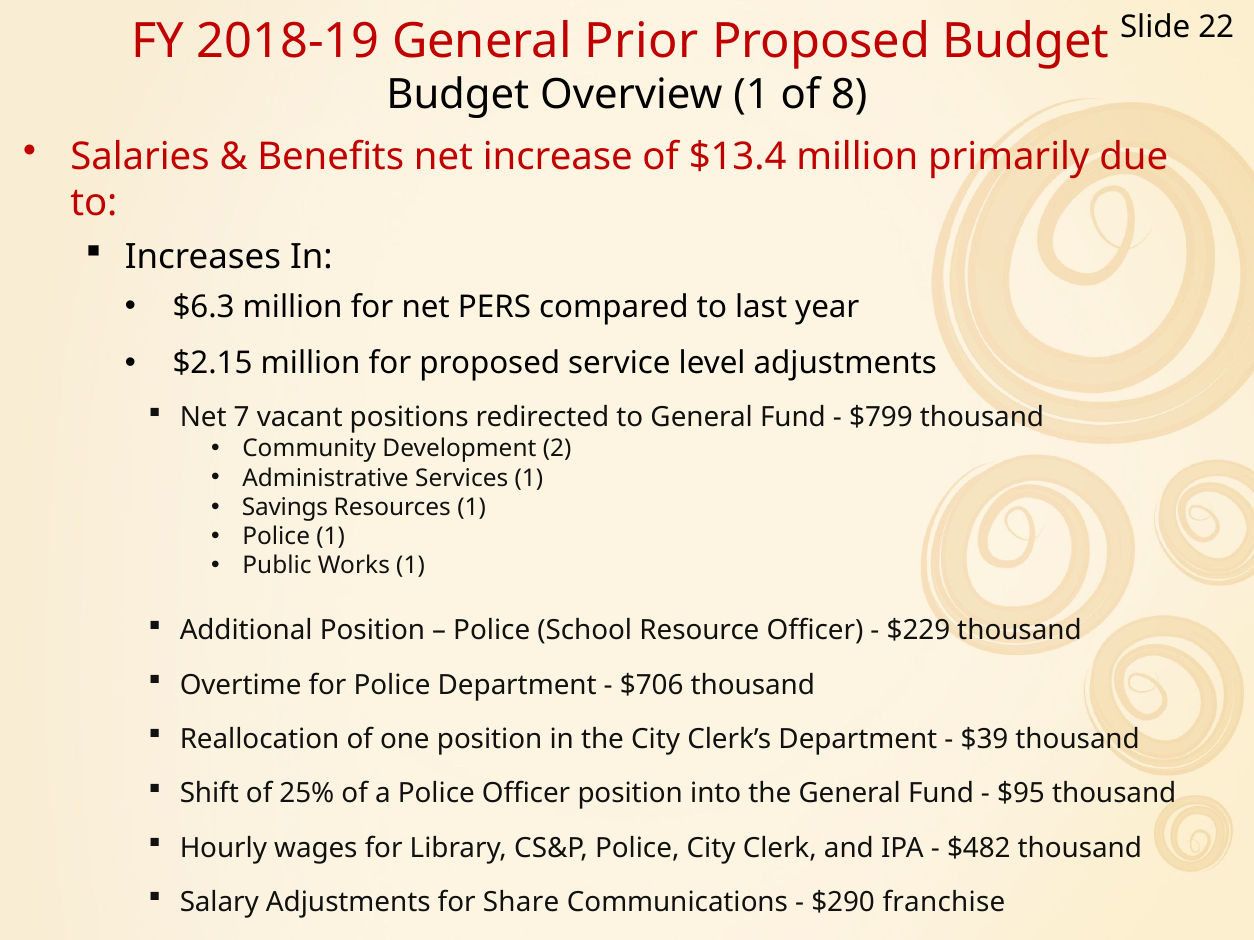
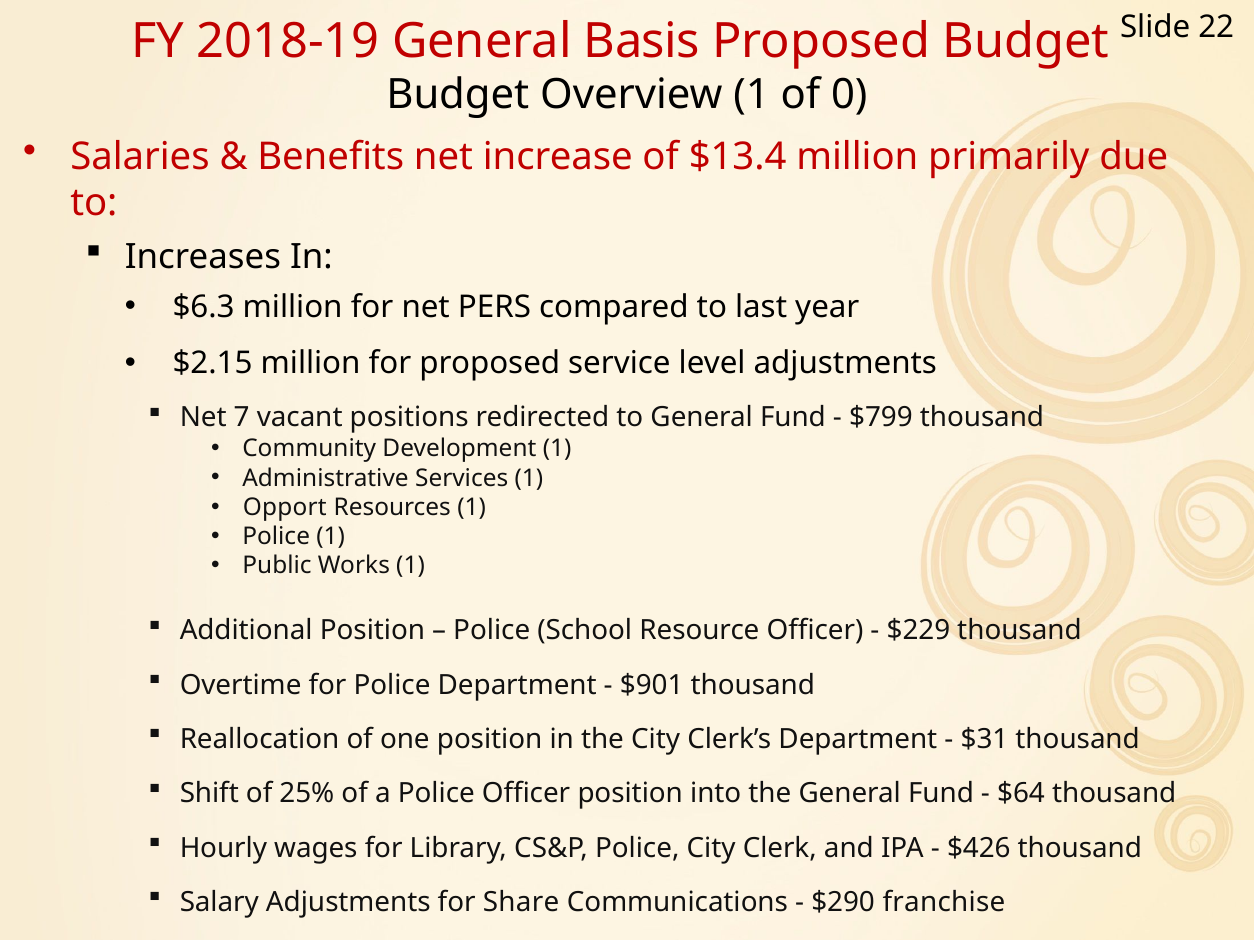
Prior: Prior -> Basis
8: 8 -> 0
Development 2: 2 -> 1
Savings: Savings -> Opport
$706: $706 -> $901
$39: $39 -> $31
$95: $95 -> $64
$482: $482 -> $426
